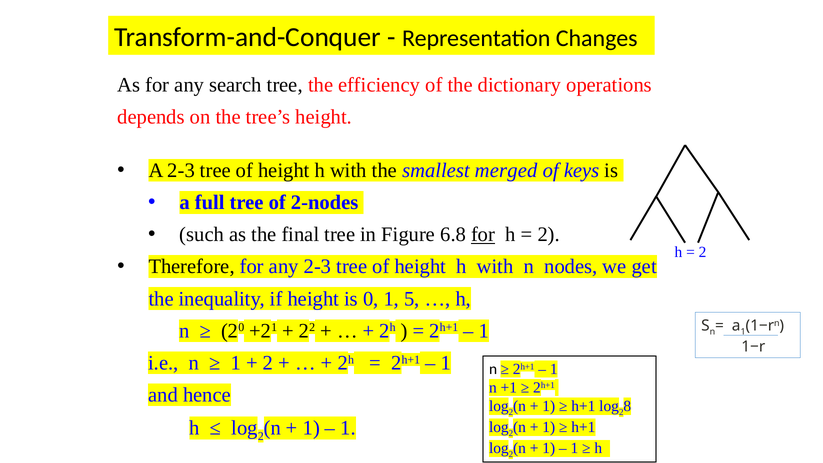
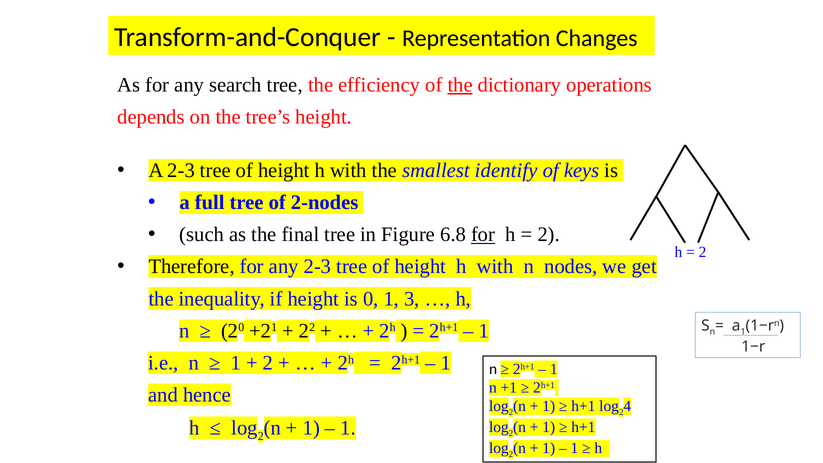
the at (460, 85) underline: none -> present
merged: merged -> identify
5: 5 -> 3
8: 8 -> 4
